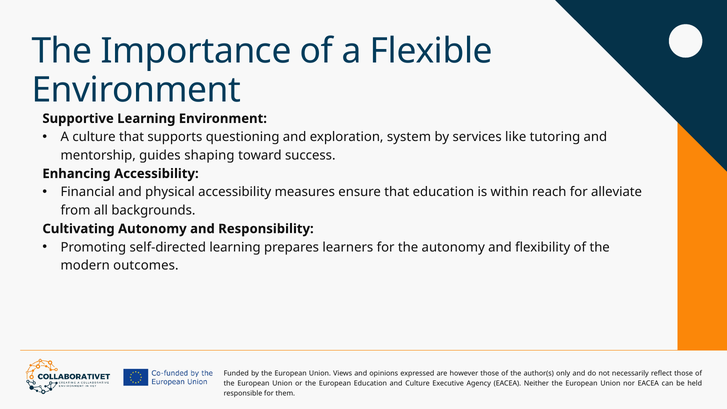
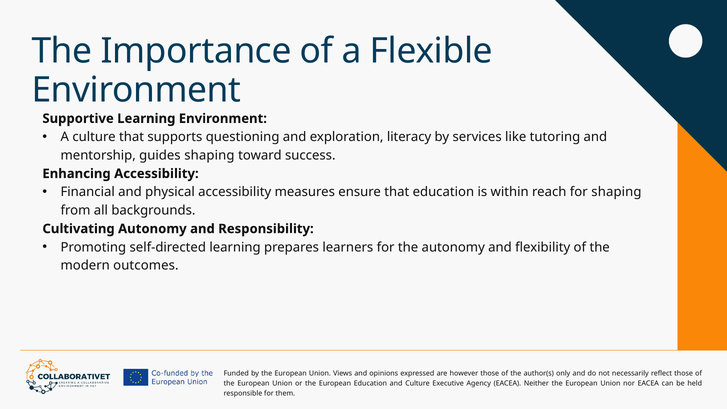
system: system -> literacy
for alleviate: alleviate -> shaping
